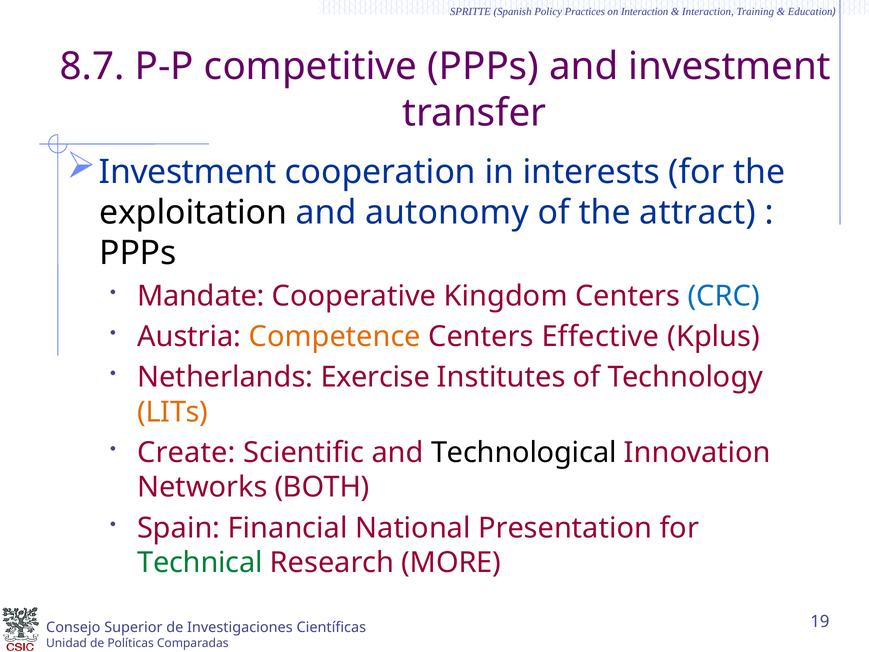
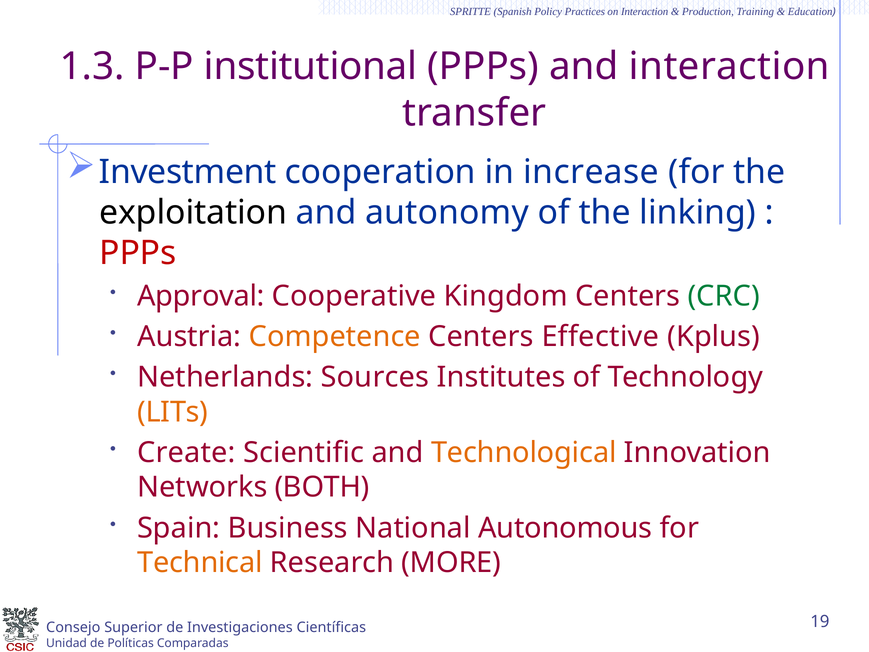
Interaction at (708, 12): Interaction -> Production
8.7: 8.7 -> 1.3
competitive: competitive -> institutional
and investment: investment -> interaction
interests: interests -> increase
attract: attract -> linking
PPPs at (138, 253) colour: black -> red
Mandate: Mandate -> Approval
CRC colour: blue -> green
Exercise: Exercise -> Sources
Technological colour: black -> orange
Financial: Financial -> Business
Presentation: Presentation -> Autonomous
Technical colour: green -> orange
